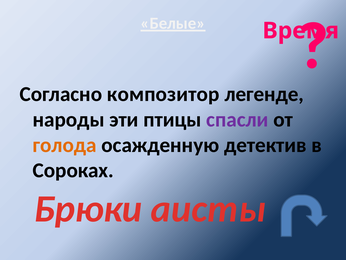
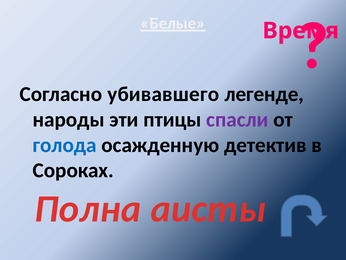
композитор: композитор -> убивавшего
голода colour: orange -> blue
Брюки: Брюки -> Полна
